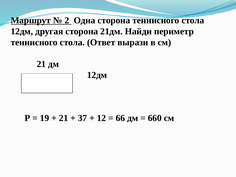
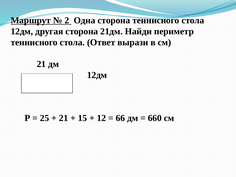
19: 19 -> 25
37: 37 -> 15
